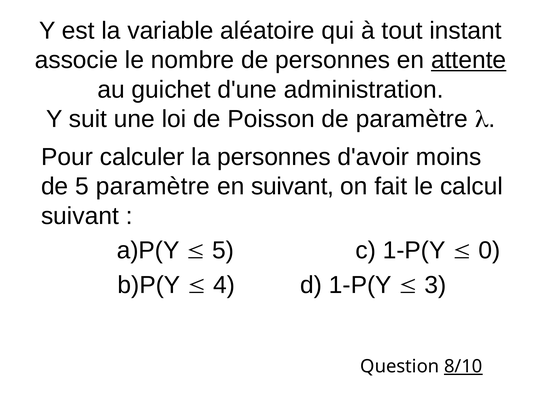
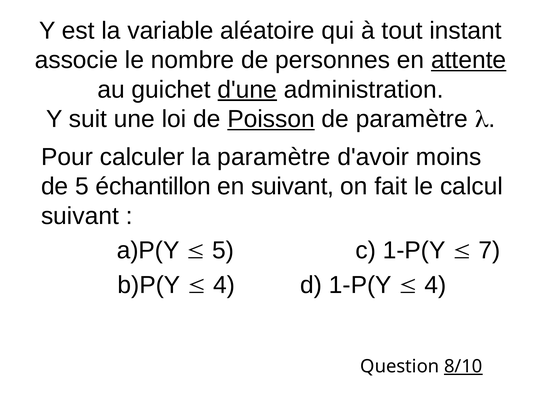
d'une underline: none -> present
Poisson underline: none -> present
la personnes: personnes -> paramètre
5 paramètre: paramètre -> échantillon
0: 0 -> 7
3 at (435, 285): 3 -> 4
